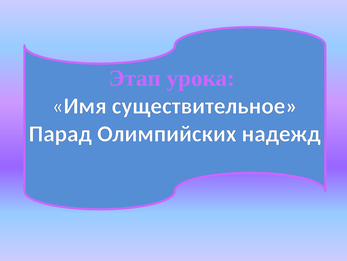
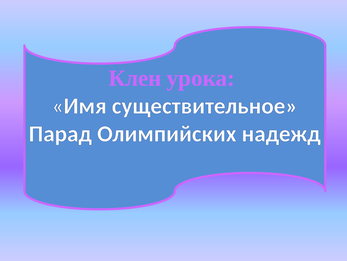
Этап: Этап -> Клен
